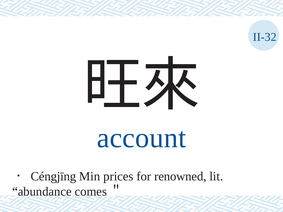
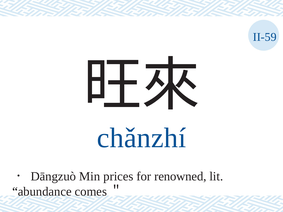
II-32: II-32 -> II-59
account: account -> chǎnzhí
Céngjīng: Céngjīng -> Dāngzuò
